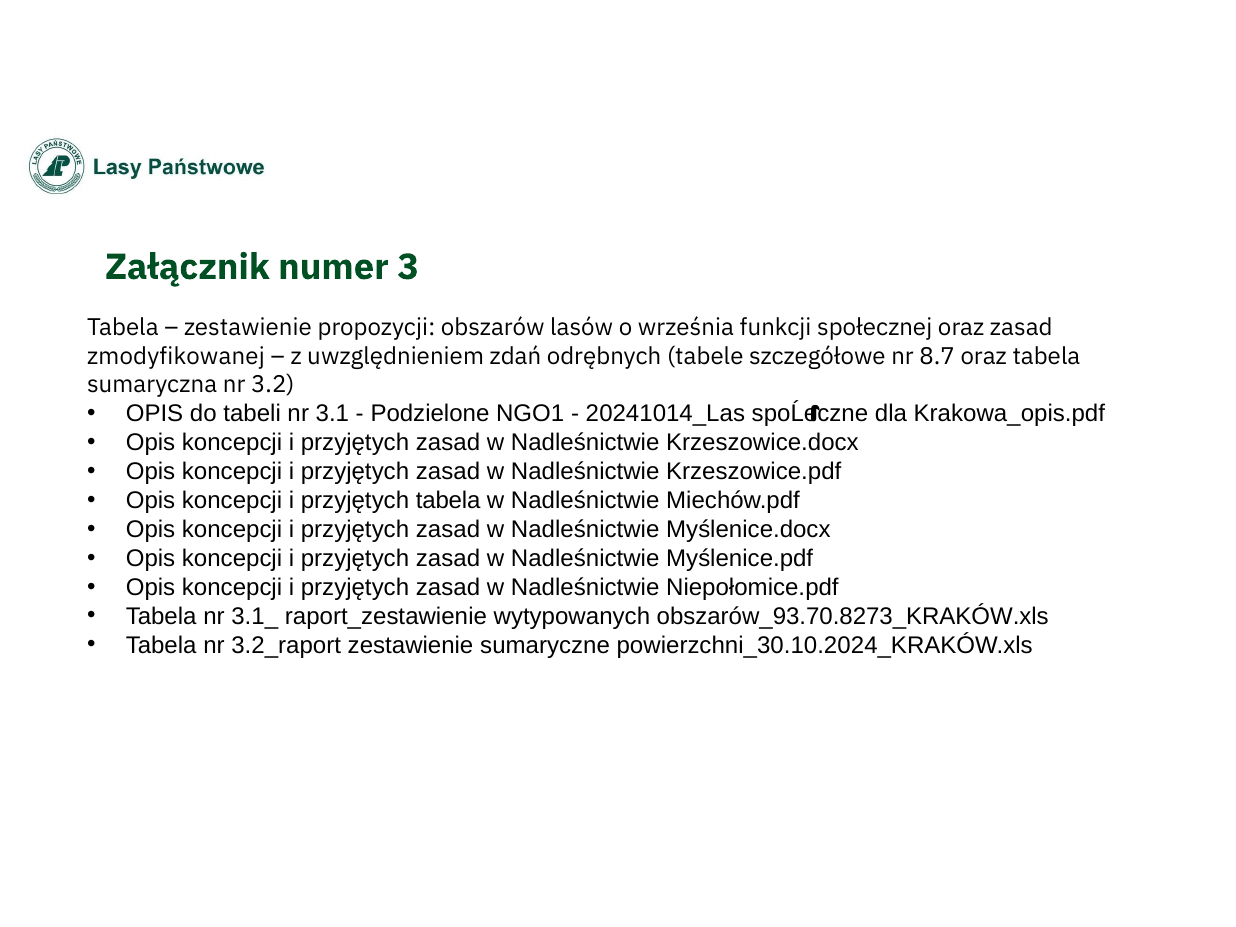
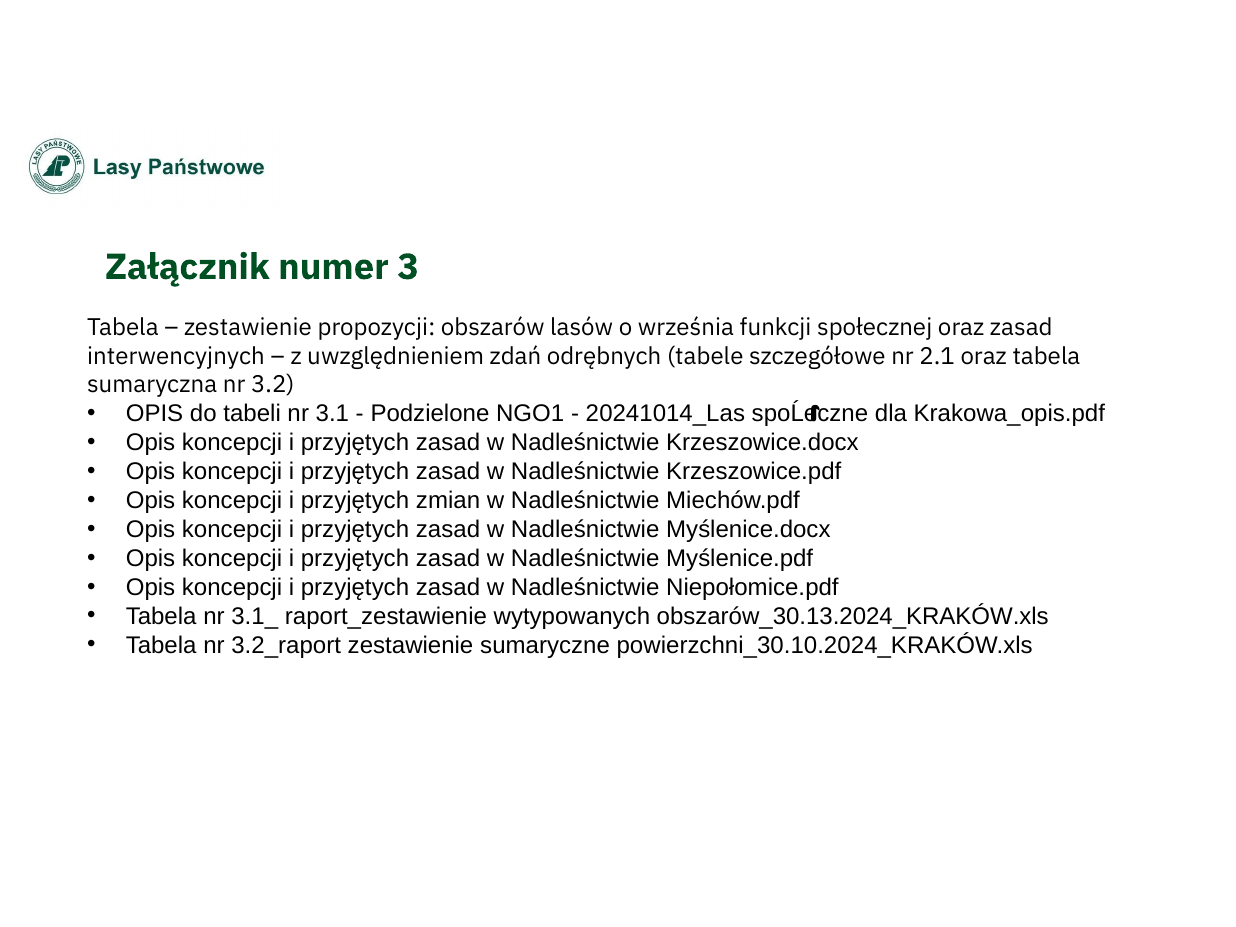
zmodyfikowanej: zmodyfikowanej -> interwencyjnych
8.7: 8.7 -> 2.1
przyjętych tabela: tabela -> zmian
obszarów_93.70.8273_KRAKÓW.xls: obszarów_93.70.8273_KRAKÓW.xls -> obszarów_30.13.2024_KRAKÓW.xls
